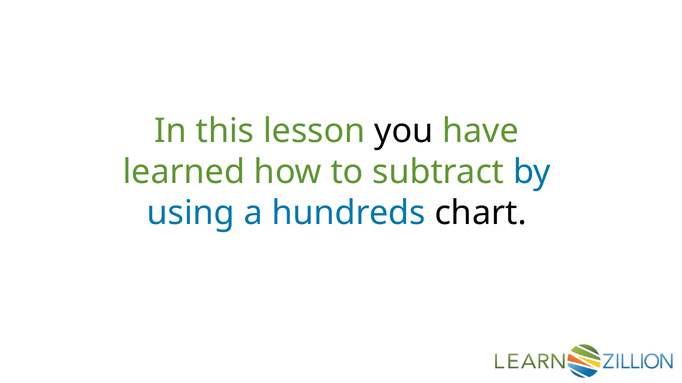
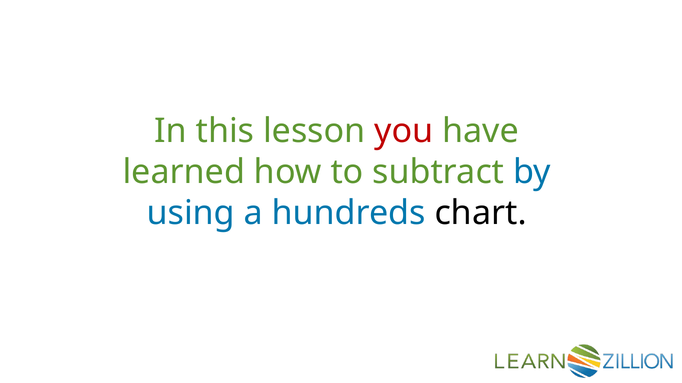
you colour: black -> red
